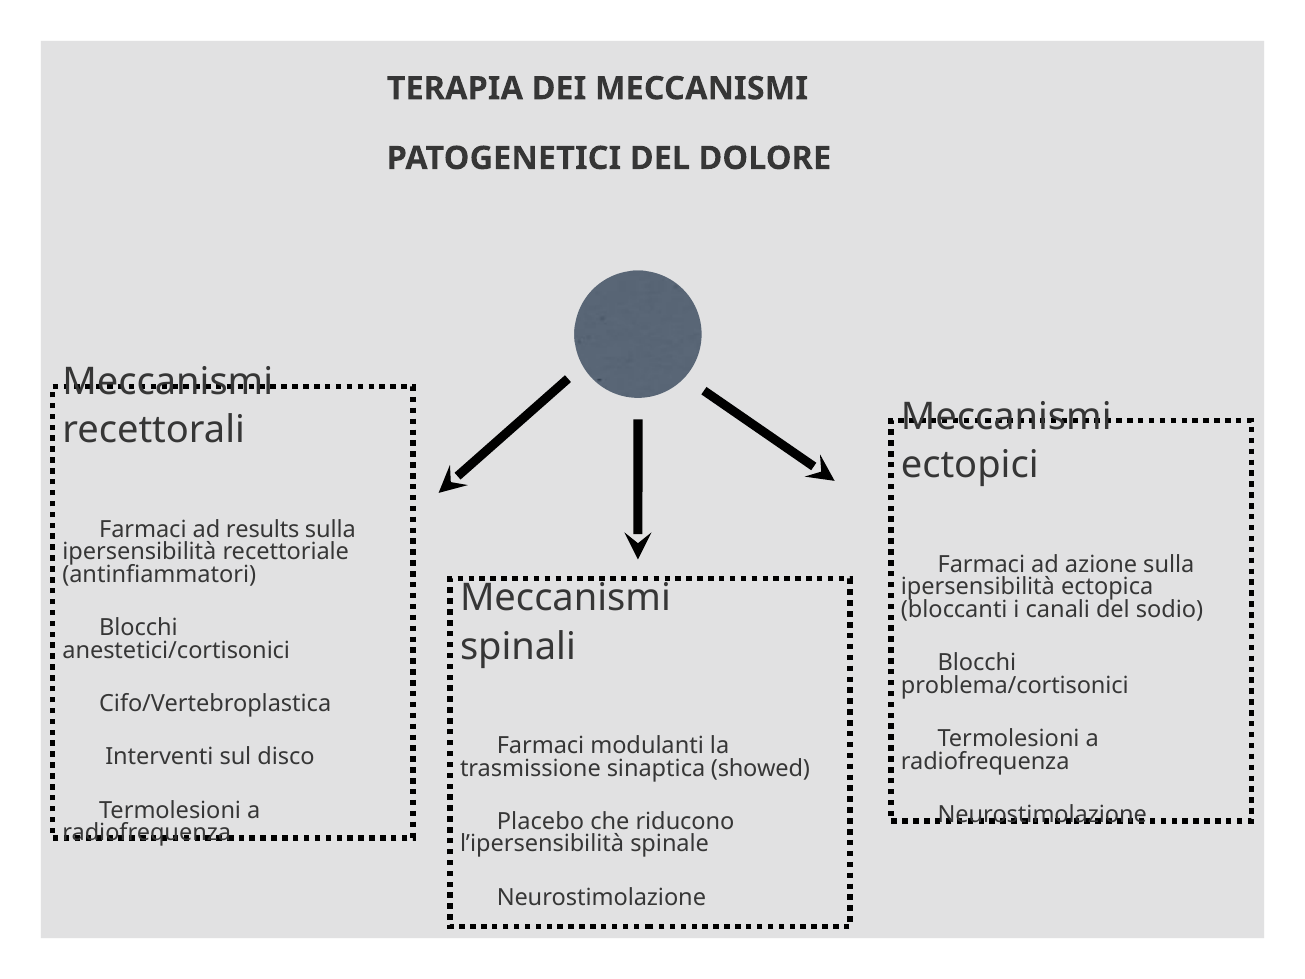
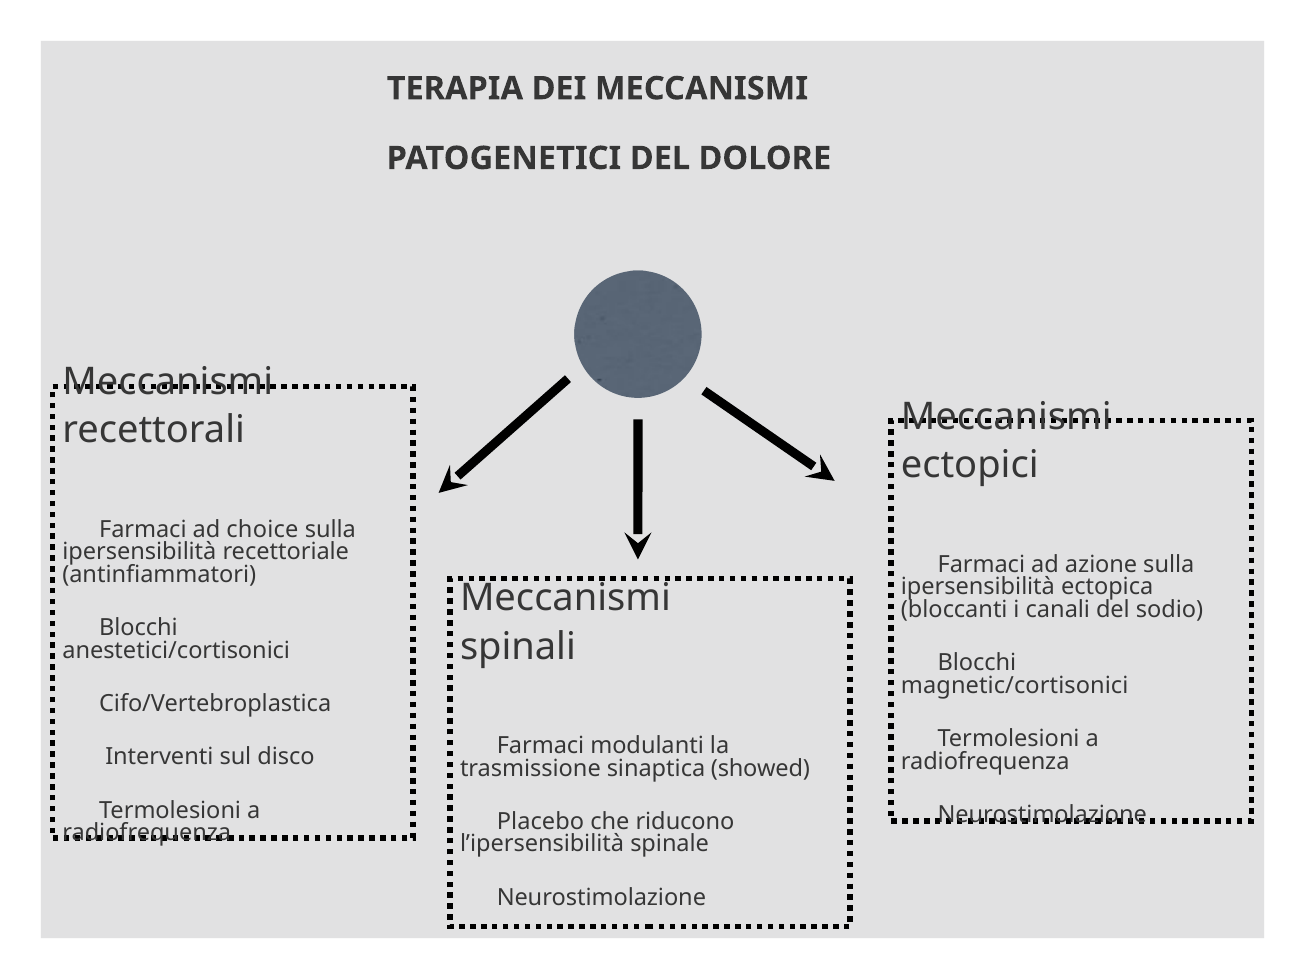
results: results -> choice
problema/cortisonici: problema/cortisonici -> magnetic/cortisonici
